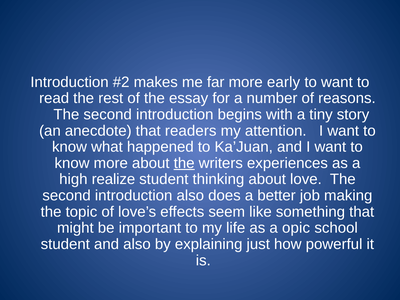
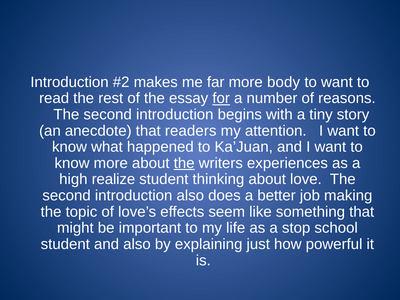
early: early -> body
for underline: none -> present
opic: opic -> stop
